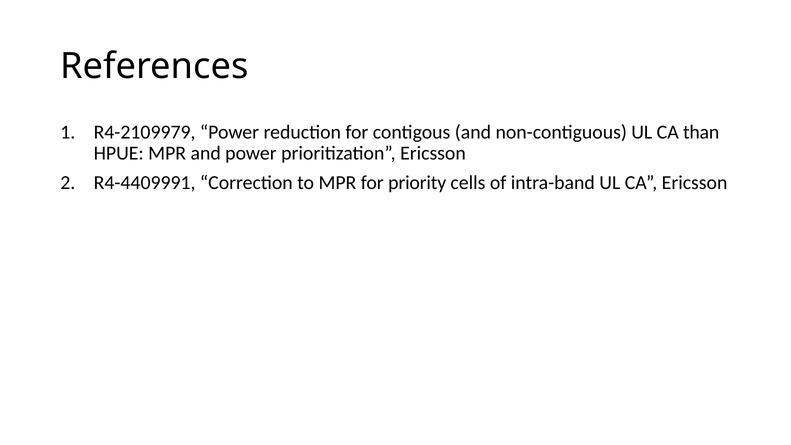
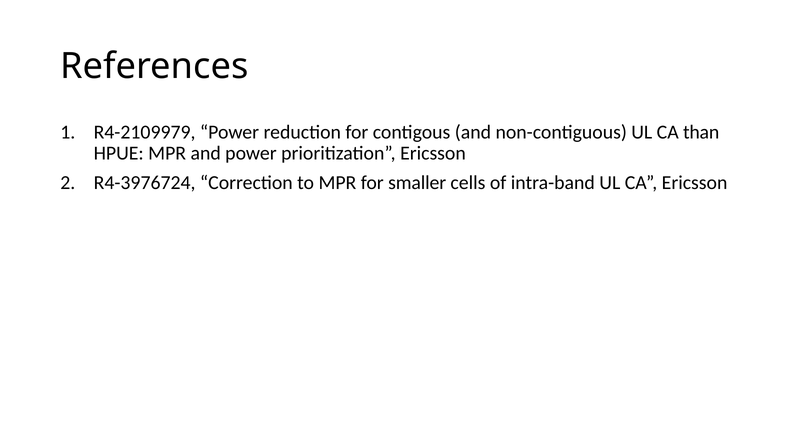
R4-4409991: R4-4409991 -> R4-3976724
priority: priority -> smaller
